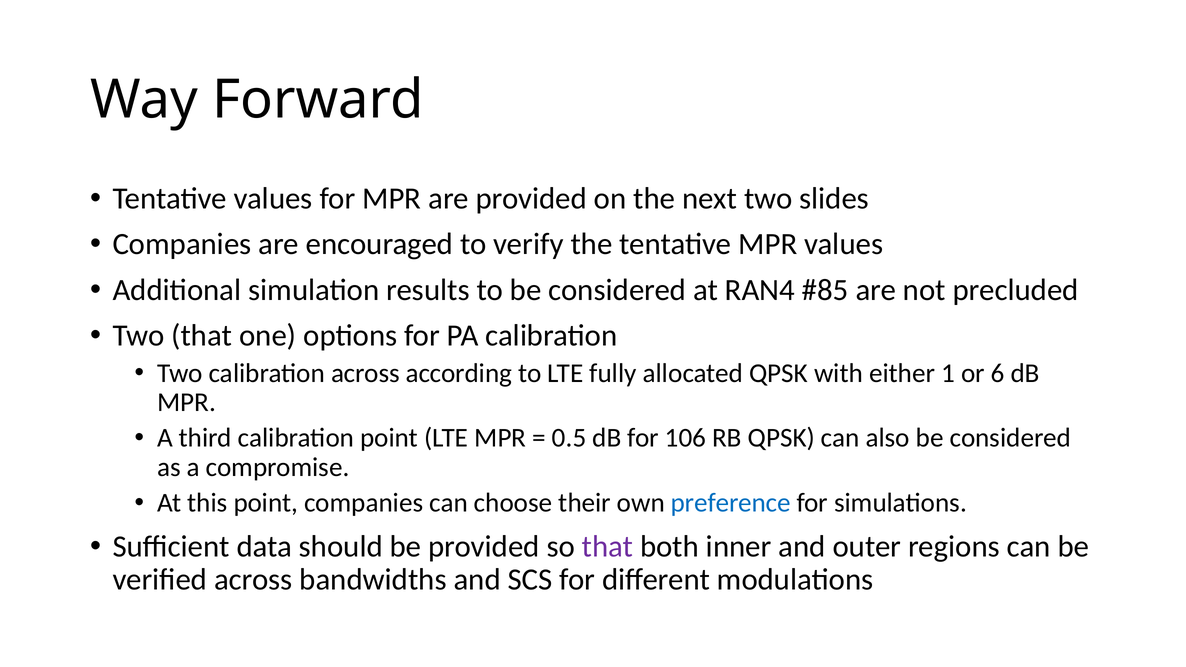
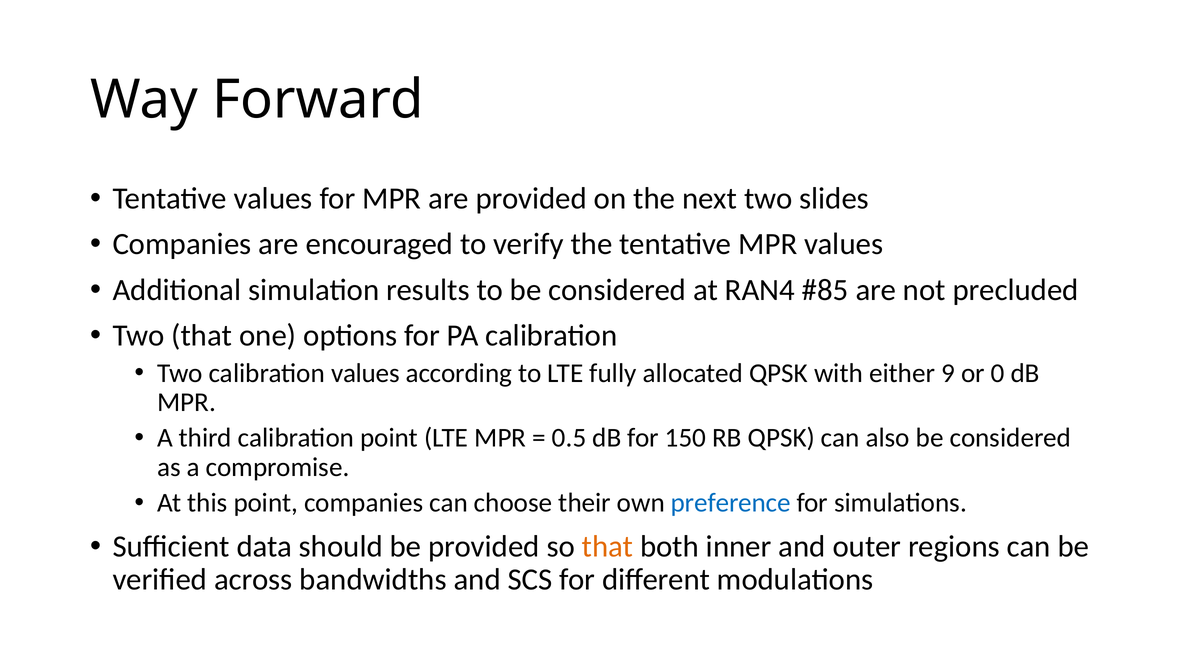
calibration across: across -> values
1: 1 -> 9
6: 6 -> 0
106: 106 -> 150
that at (607, 547) colour: purple -> orange
